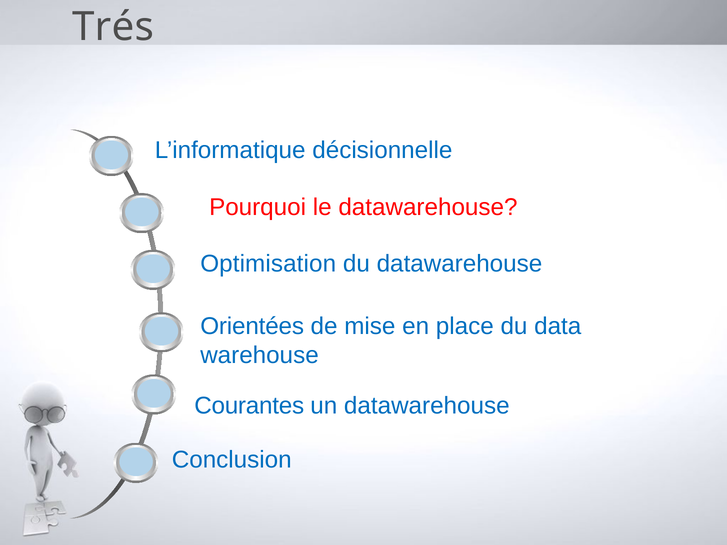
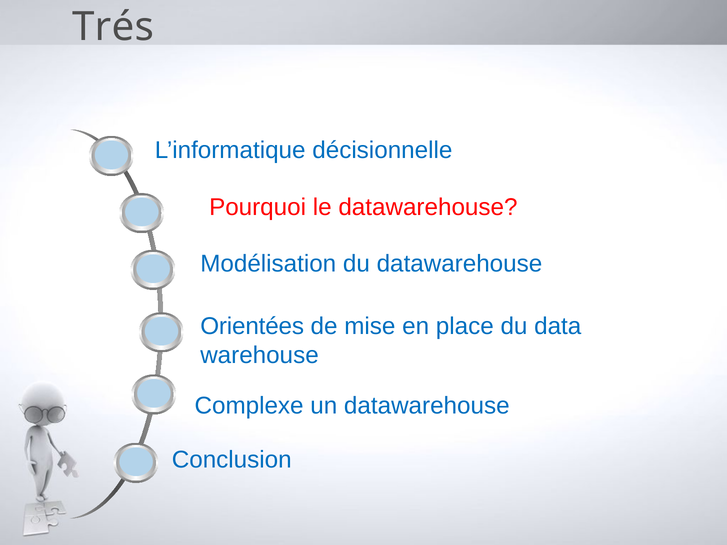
Optimisation: Optimisation -> Modélisation
Courantes: Courantes -> Complexe
